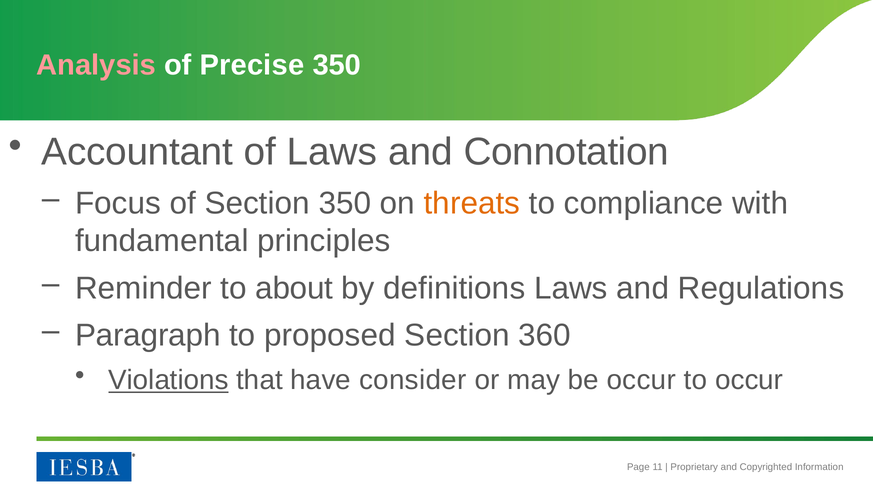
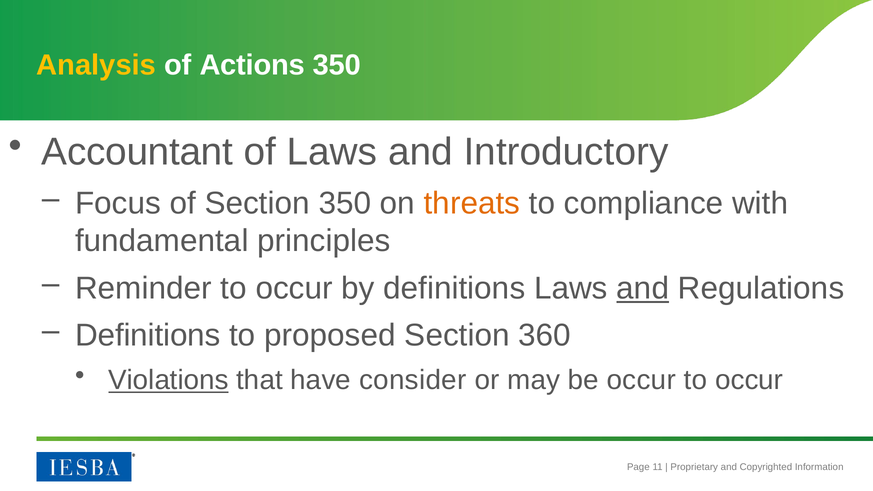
Analysis colour: pink -> yellow
Precise: Precise -> Actions
Connotation: Connotation -> Introductory
Reminder to about: about -> occur
and at (643, 288) underline: none -> present
Paragraph at (148, 336): Paragraph -> Definitions
